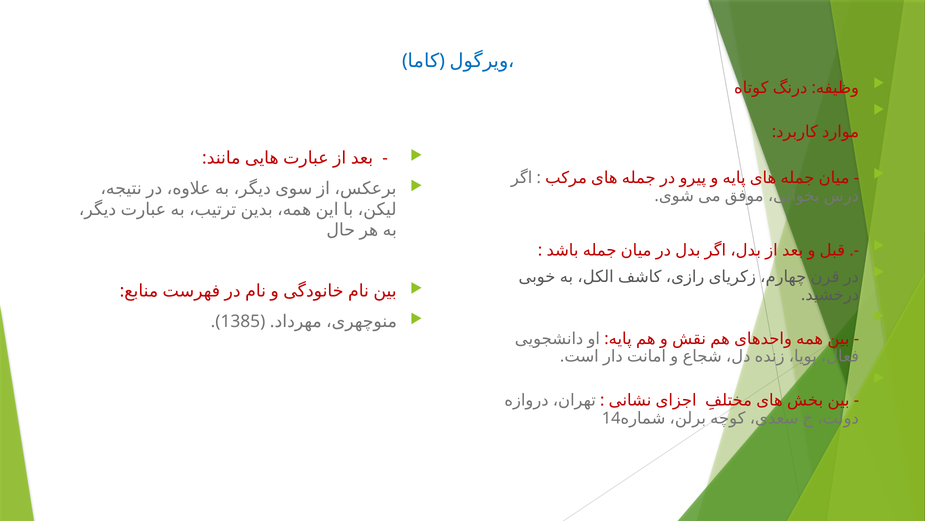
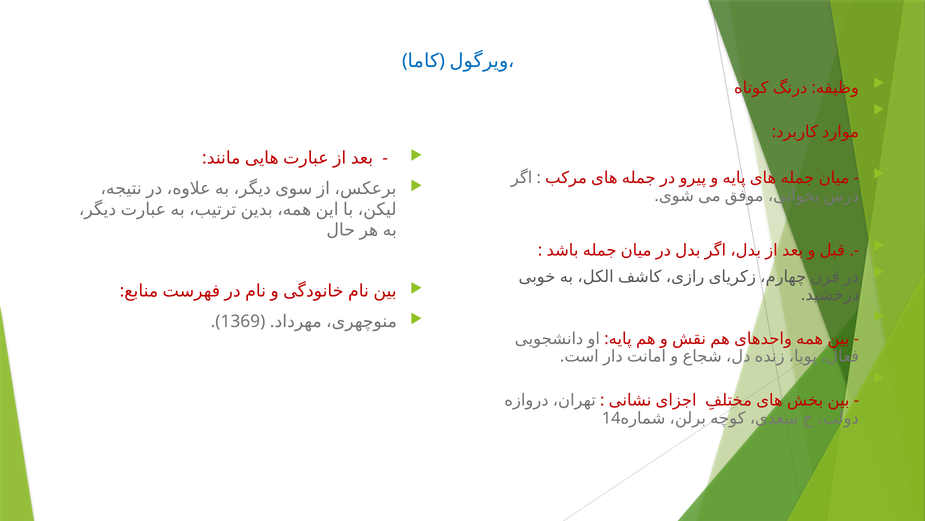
1385: 1385 -> 1369
